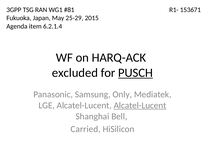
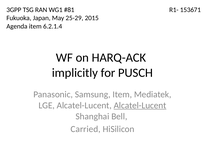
excluded: excluded -> implicitly
PUSCH underline: present -> none
Samsung Only: Only -> Item
